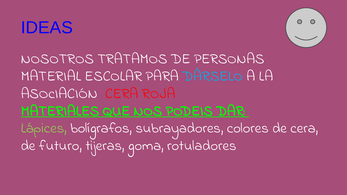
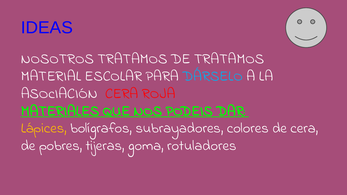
DE PERSONAS: PERSONAS -> TRATAMOS
Lápices colour: light green -> yellow
futuro: futuro -> pobres
